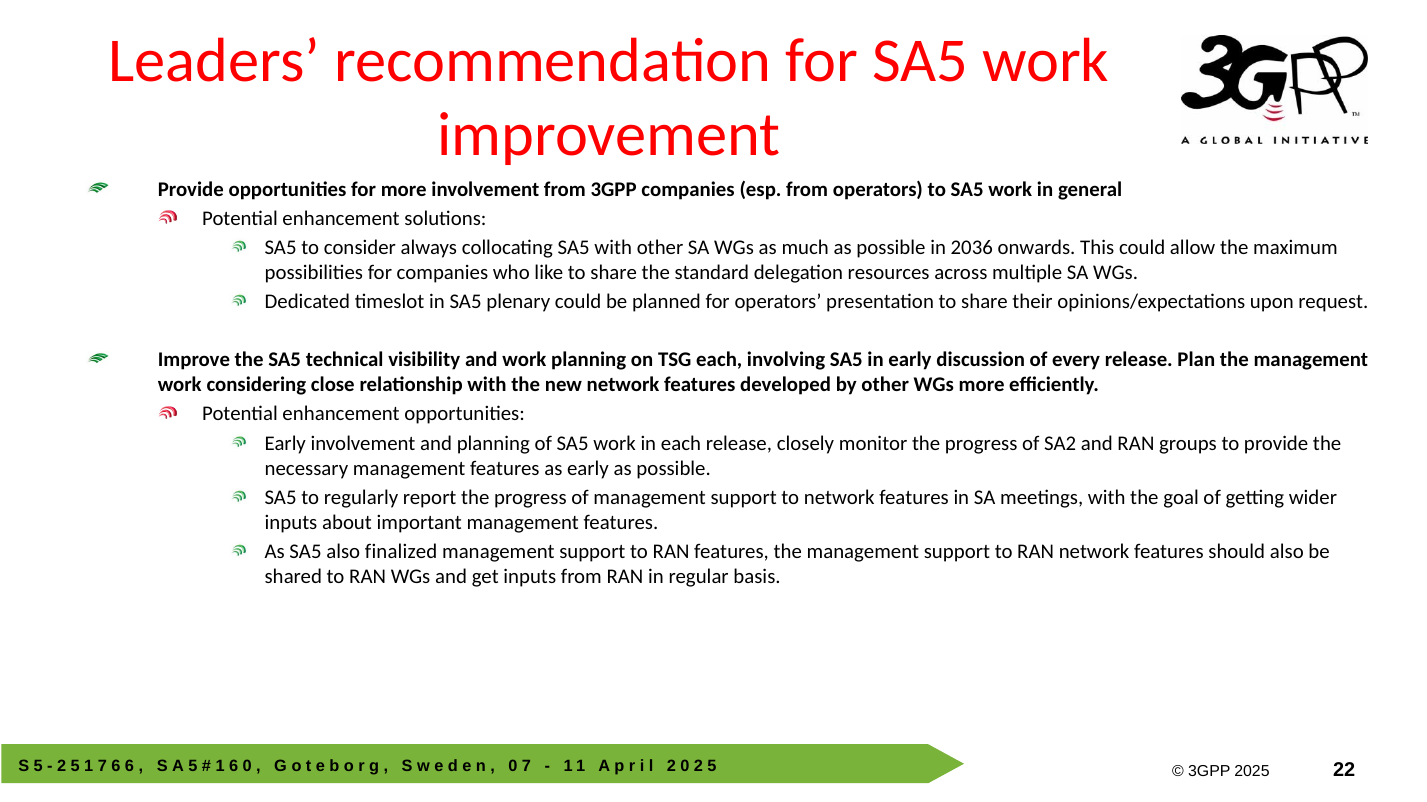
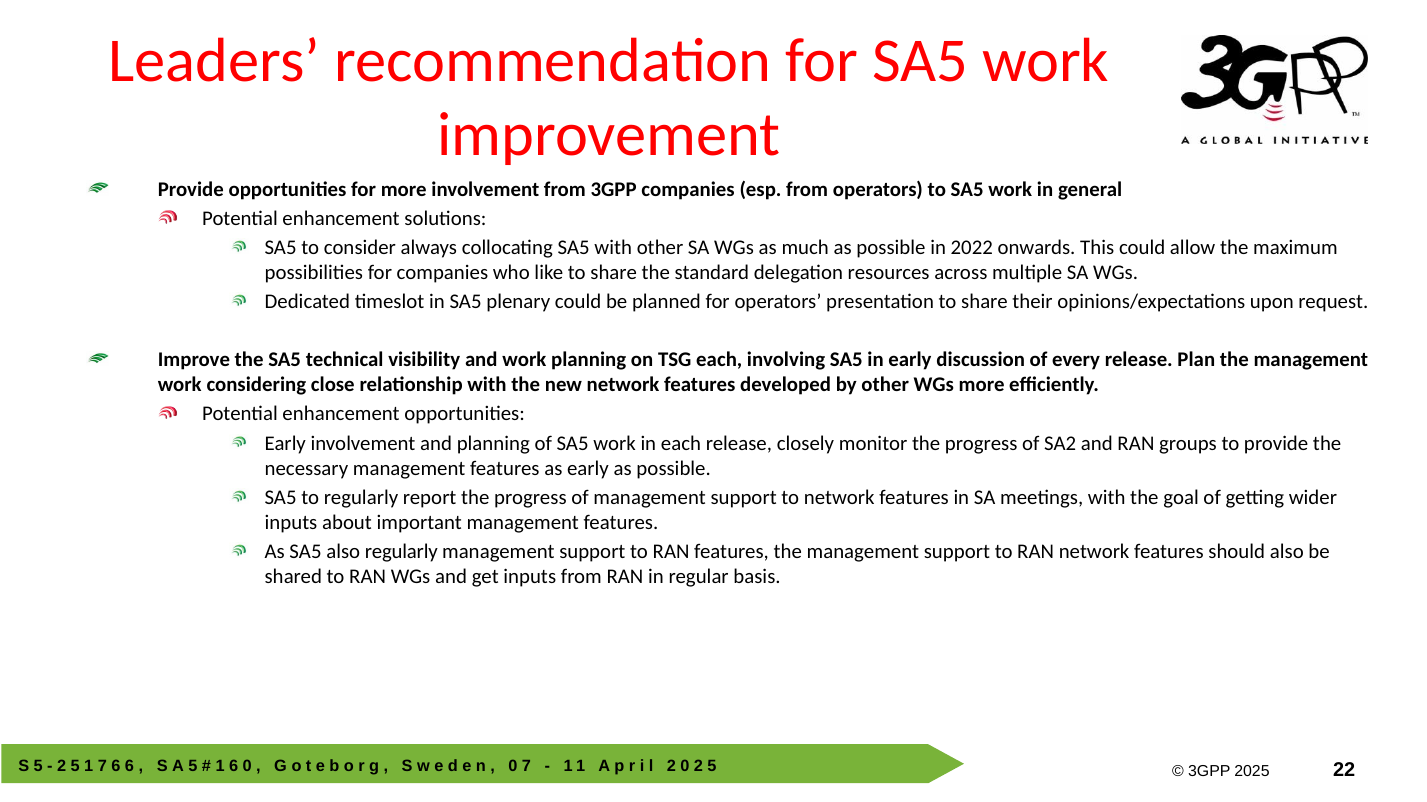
2036: 2036 -> 2022
also finalized: finalized -> regularly
